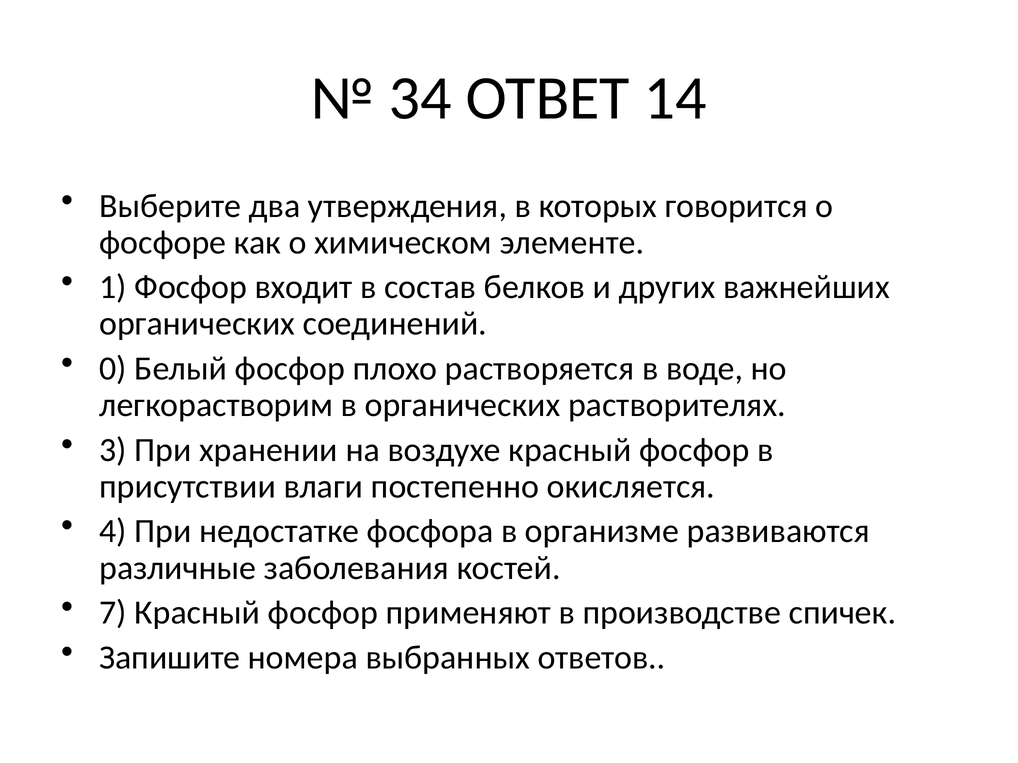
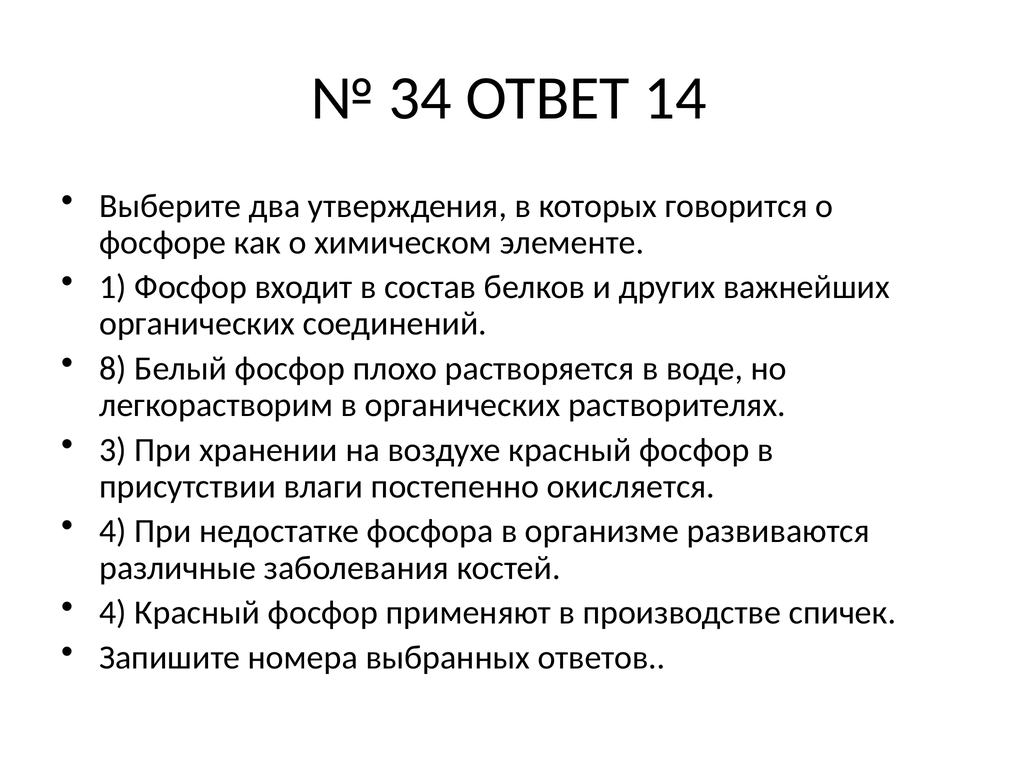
0: 0 -> 8
7 at (113, 613): 7 -> 4
